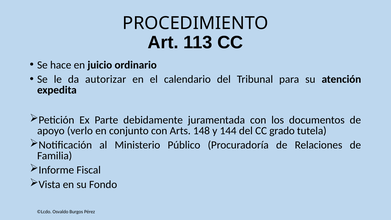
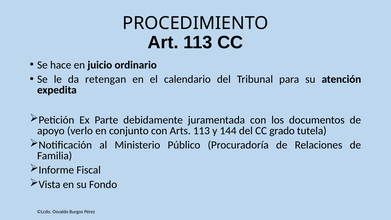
autorizar: autorizar -> retengan
Arts 148: 148 -> 113
